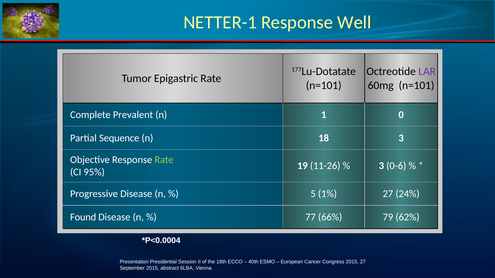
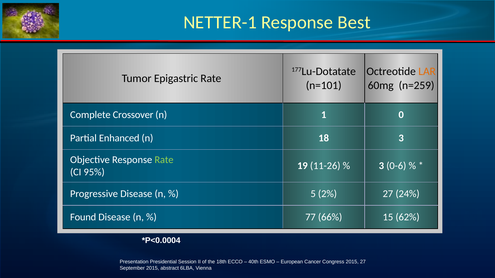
Well: Well -> Best
LAR colour: purple -> orange
60mg n=101: n=101 -> n=259
Prevalent: Prevalent -> Crossover
Sequence: Sequence -> Enhanced
1%: 1% -> 2%
79: 79 -> 15
